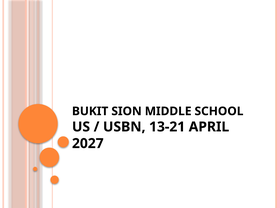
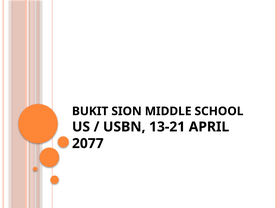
2027: 2027 -> 2077
